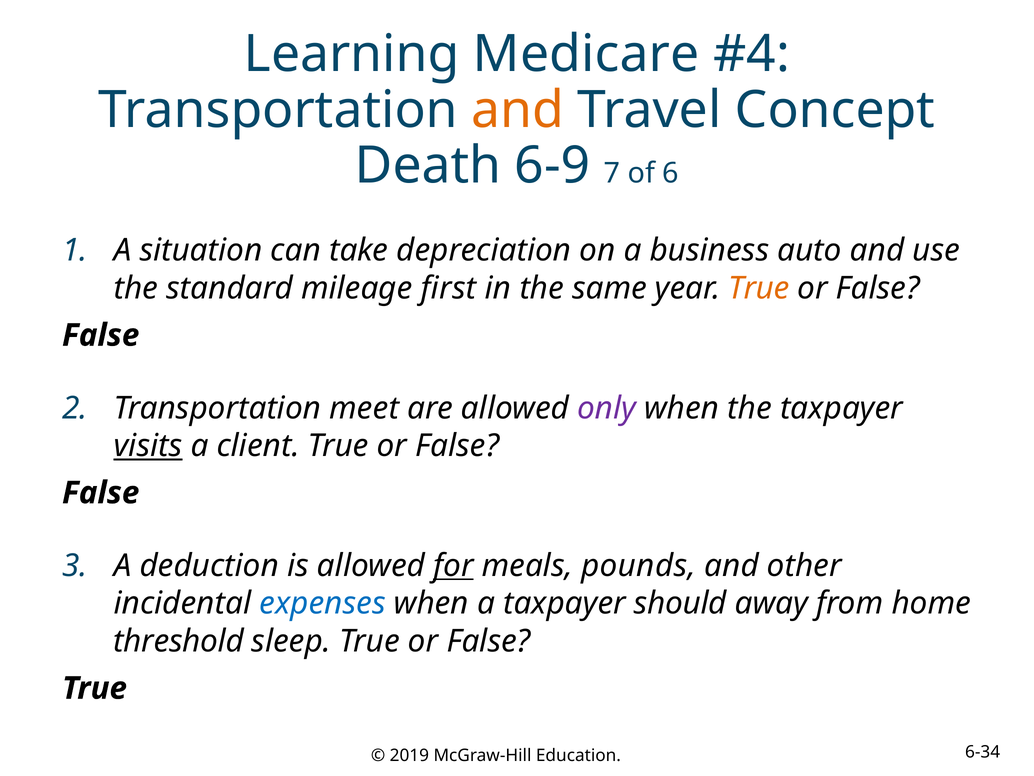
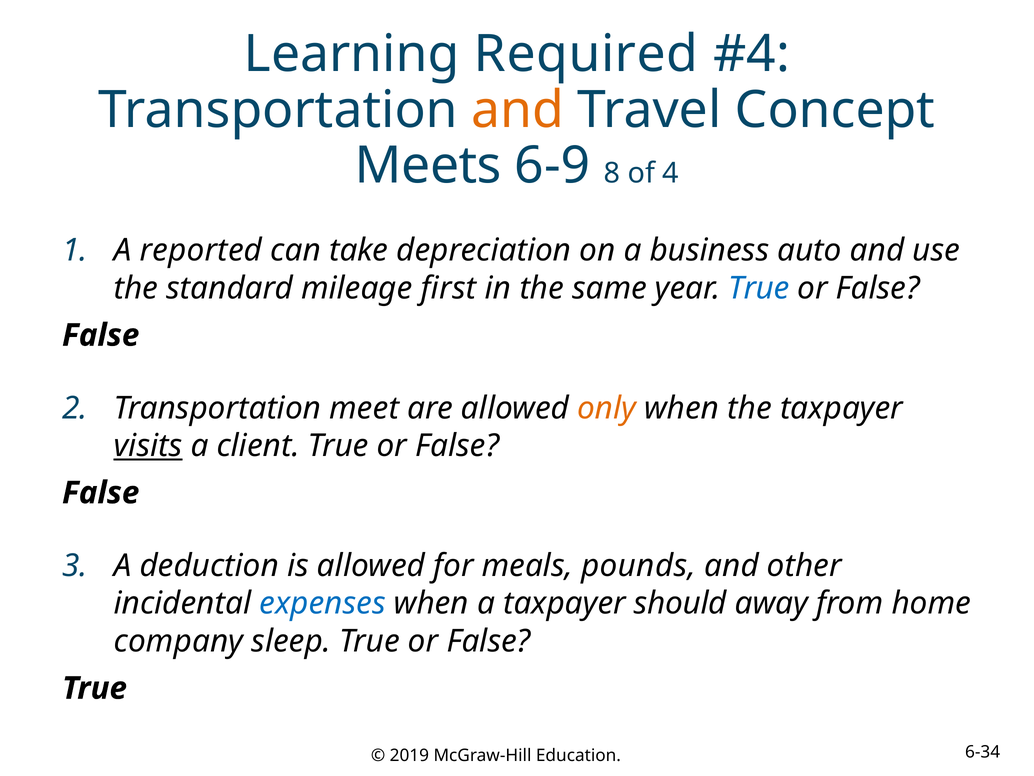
Medicare: Medicare -> Required
Death: Death -> Meets
7: 7 -> 8
6: 6 -> 4
situation: situation -> reported
True at (759, 288) colour: orange -> blue
only colour: purple -> orange
for underline: present -> none
threshold: threshold -> company
